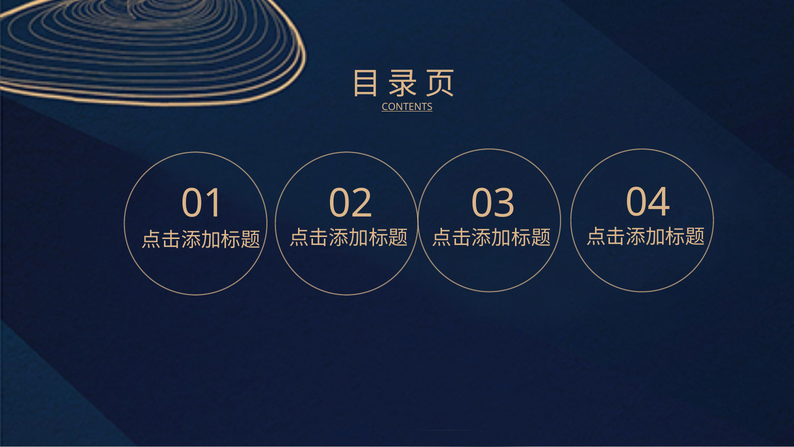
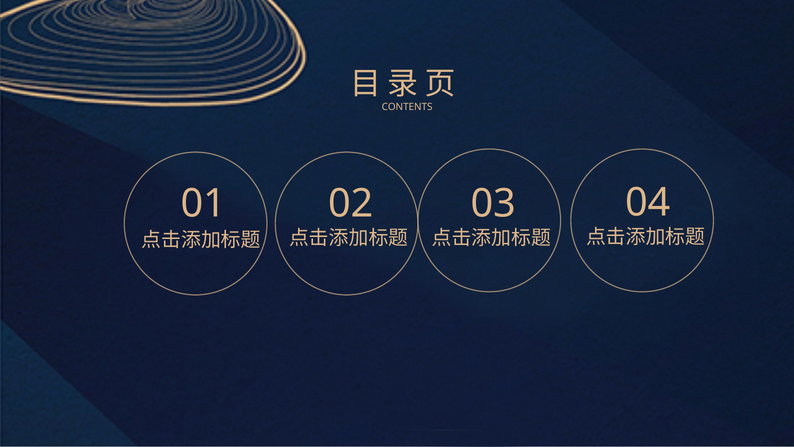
CONTENTS underline: present -> none
